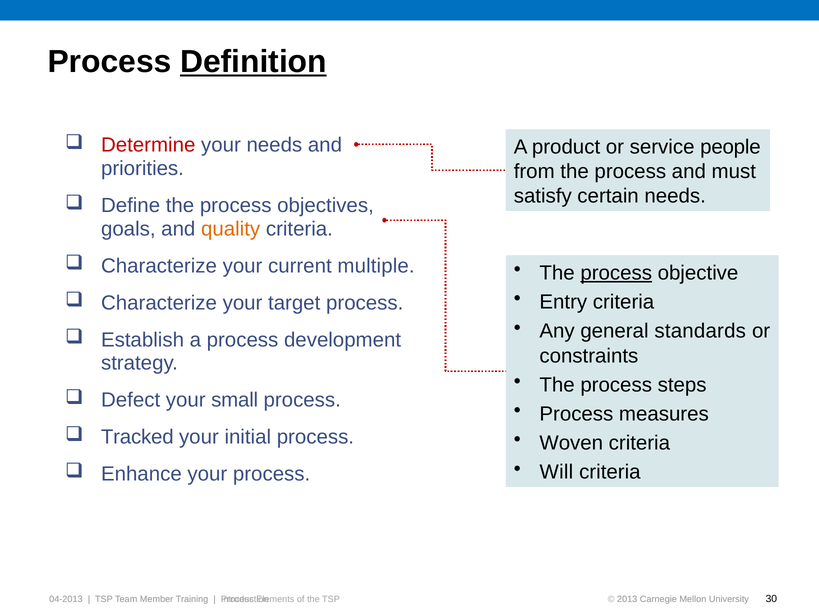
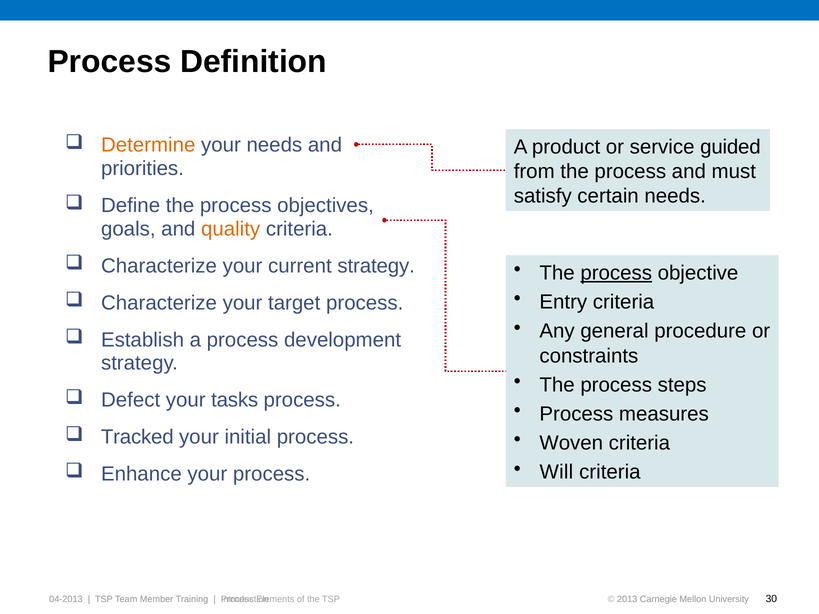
Definition underline: present -> none
Determine colour: red -> orange
people: people -> guided
current multiple: multiple -> strategy
standards: standards -> procedure
small: small -> tasks
